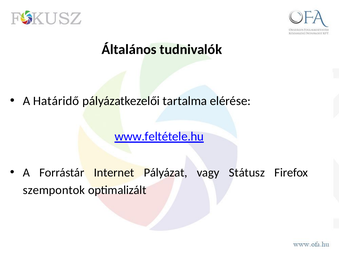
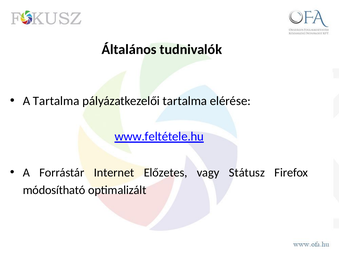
A Határidő: Határidő -> Tartalma
Pályázat: Pályázat -> Előzetes
szempontok: szempontok -> módosítható
